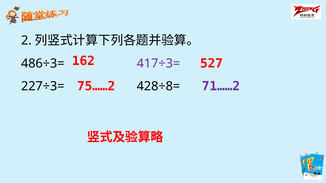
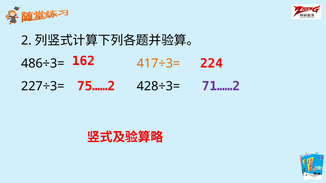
527: 527 -> 224
417÷3= colour: purple -> orange
428÷8=: 428÷8= -> 428÷3=
